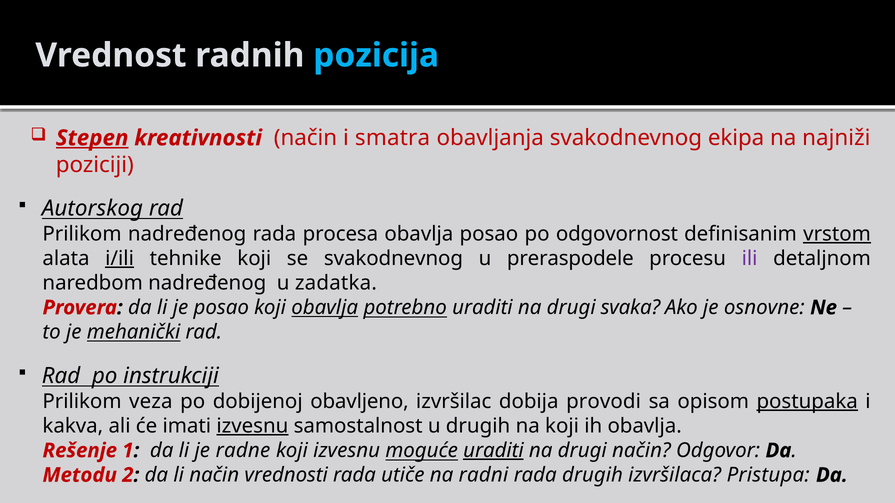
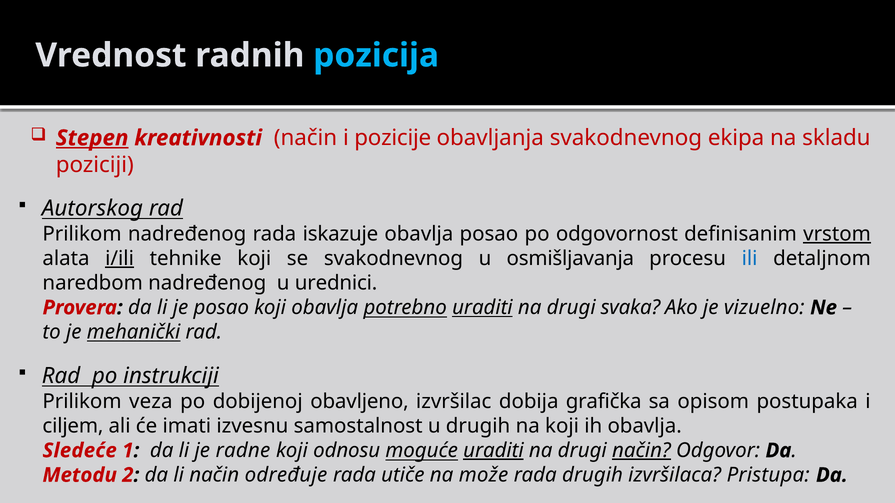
smatra: smatra -> pozicije
najniži: najniži -> skladu
procesa: procesa -> iskazuje
preraspodele: preraspodele -> osmišljavanja
ili colour: purple -> blue
zadatka: zadatka -> urednici
obavlja at (325, 308) underline: present -> none
uraditi at (482, 308) underline: none -> present
osnovne: osnovne -> vizuelno
provodi: provodi -> grafička
postupaka underline: present -> none
kakva: kakva -> ciljem
izvesnu at (252, 426) underline: present -> none
Rešenje: Rešenje -> Sledeće
koji izvesnu: izvesnu -> odnosu
način at (641, 451) underline: none -> present
vrednosti: vrednosti -> određuje
radni: radni -> može
